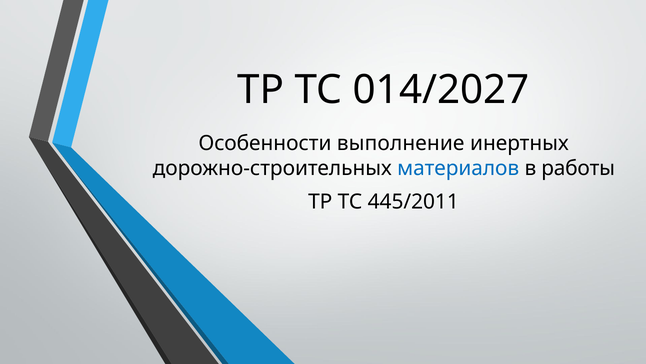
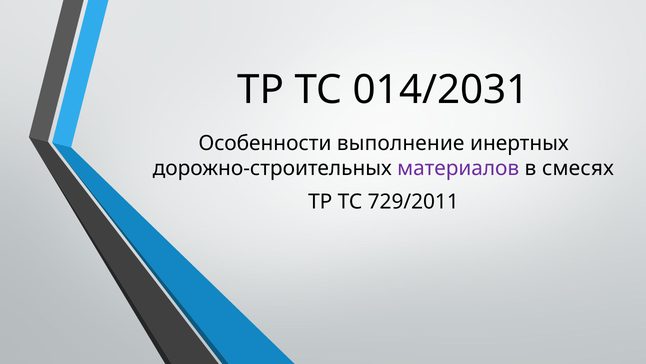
014/2027: 014/2027 -> 014/2031
материалов colour: blue -> purple
работы: работы -> смесях
445/2011: 445/2011 -> 729/2011
